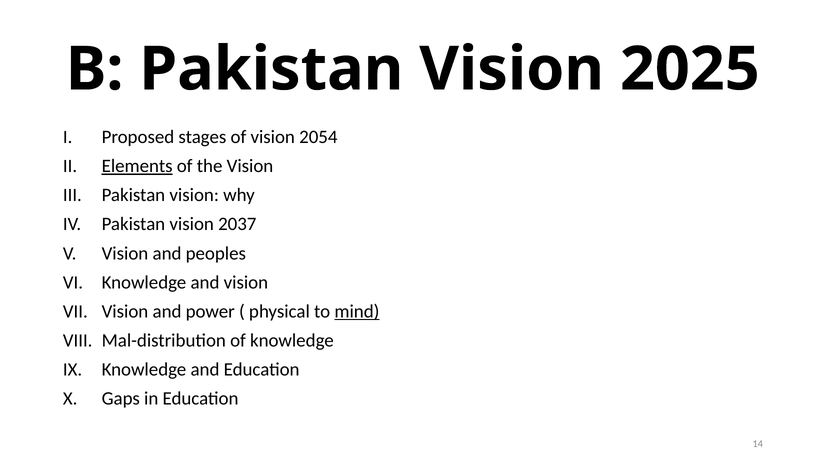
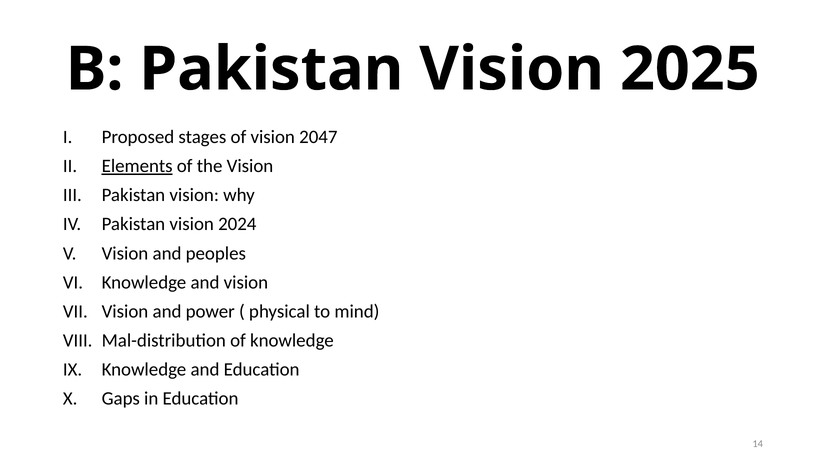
2054: 2054 -> 2047
2037: 2037 -> 2024
mind underline: present -> none
